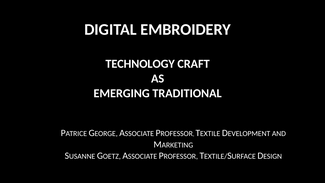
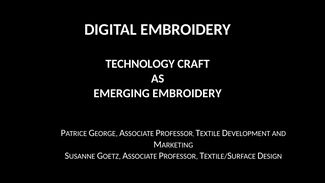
EMERGING TRADITIONAL: TRADITIONAL -> EMBROIDERY
